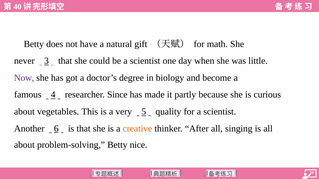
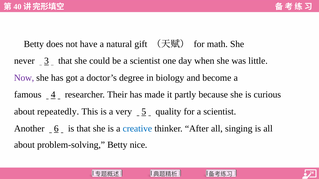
Since: Since -> Their
vegetables: vegetables -> repeatedly
creative colour: orange -> blue
